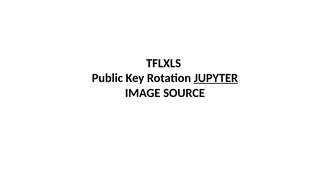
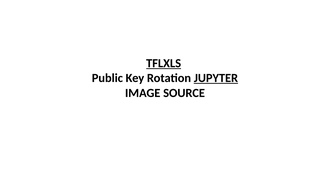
TFLXLS underline: none -> present
